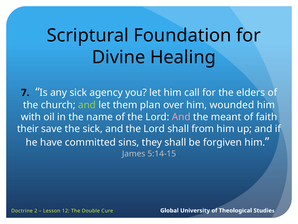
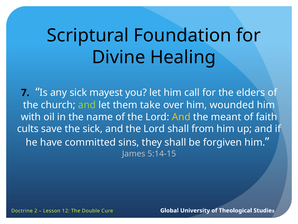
agency: agency -> mayest
plan: plan -> take
And at (181, 117) colour: pink -> yellow
their: their -> cults
